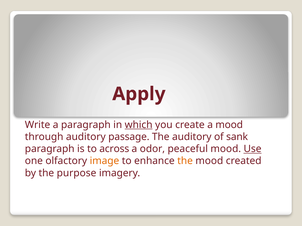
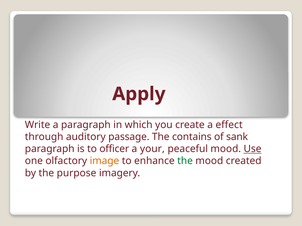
which underline: present -> none
a mood: mood -> effect
The auditory: auditory -> contains
across: across -> officer
odor: odor -> your
the at (185, 161) colour: orange -> green
